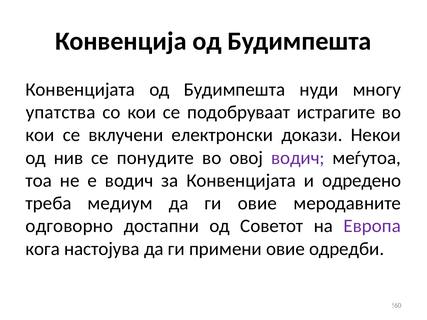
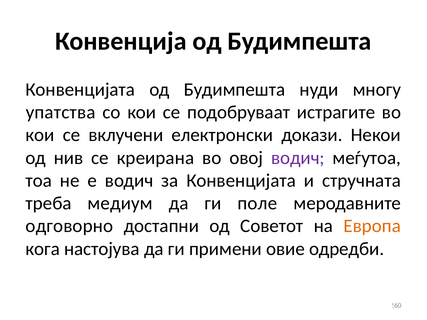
понудите: понудите -> креирана
одредено: одредено -> стручната
ги овие: овие -> поле
Европа colour: purple -> orange
